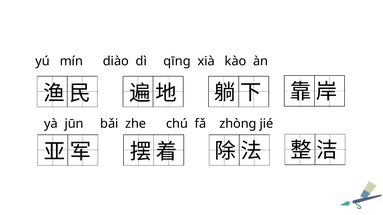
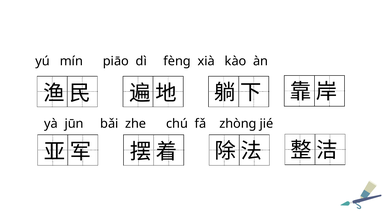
diào: diào -> piāo
qīng: qīng -> fèng
